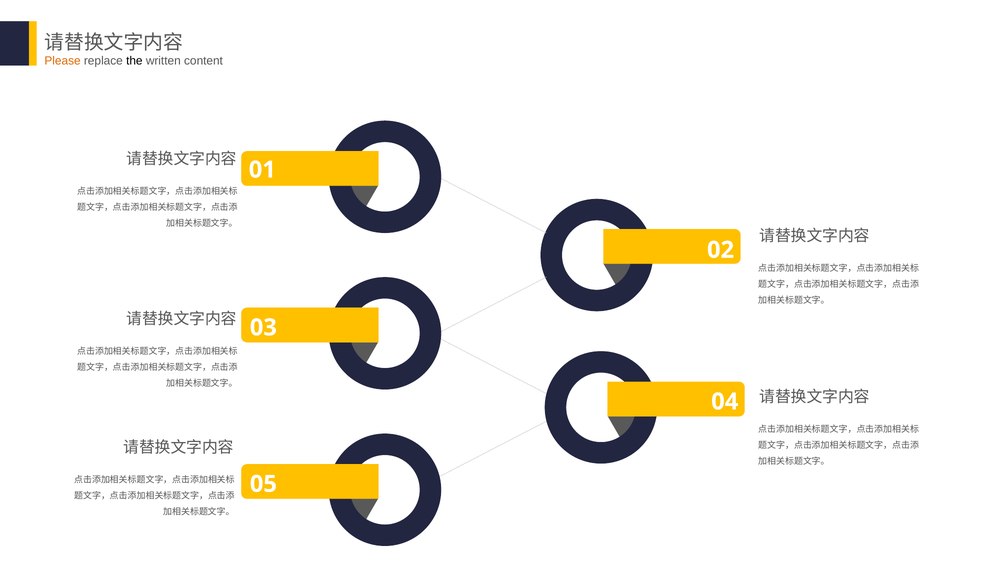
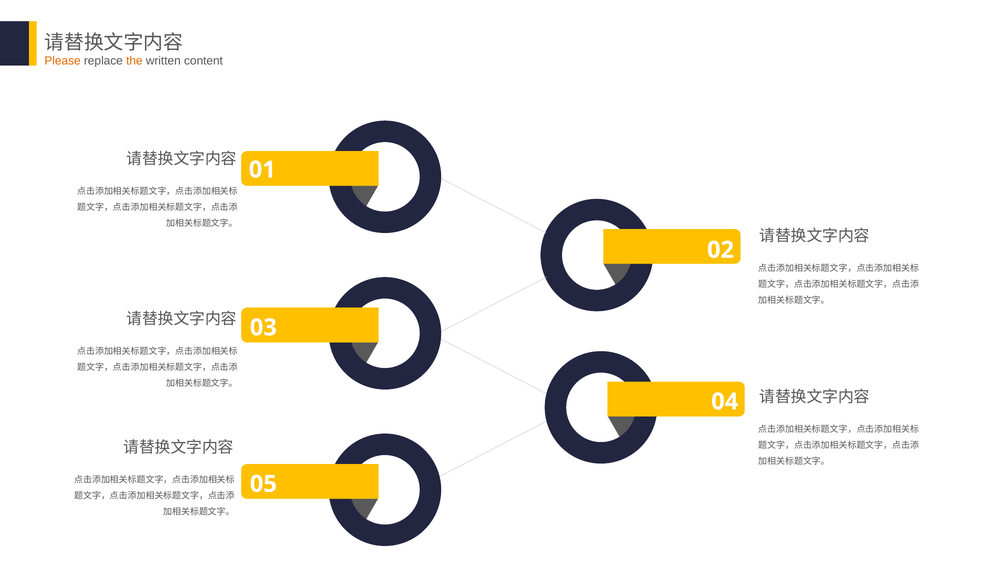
the colour: black -> orange
